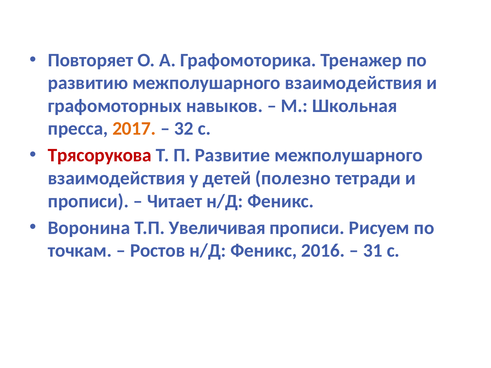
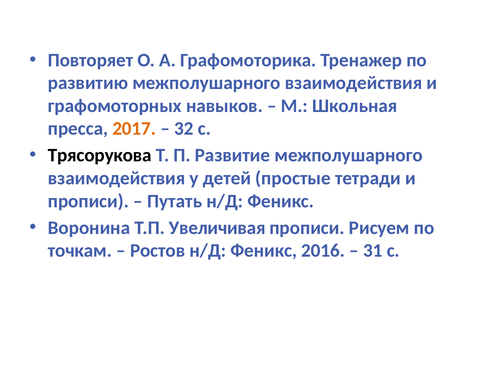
Трясорукова colour: red -> black
полезно: полезно -> простые
Читает: Читает -> Путать
